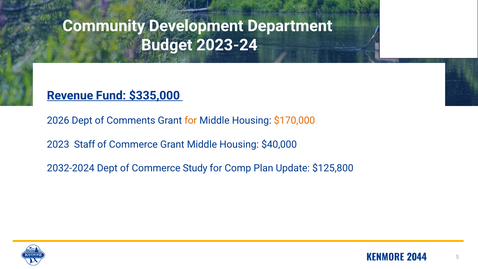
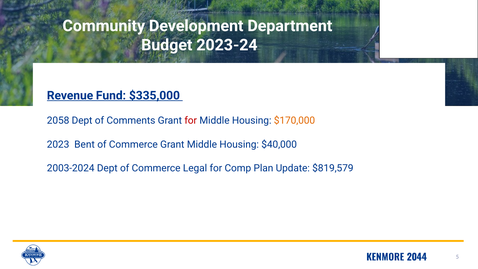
2026: 2026 -> 2058
for at (191, 120) colour: orange -> red
Staff: Staff -> Bent
2032-2024: 2032-2024 -> 2003-2024
Study: Study -> Legal
$125,800: $125,800 -> $819,579
